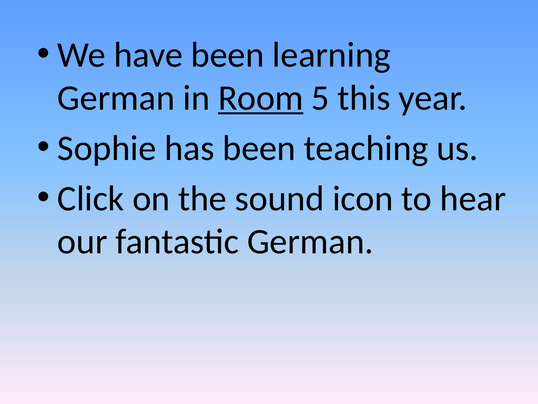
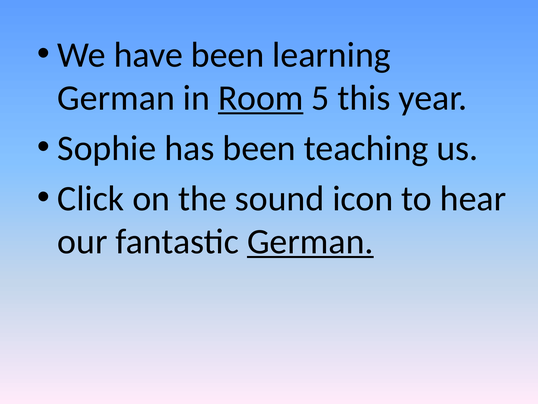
German at (310, 241) underline: none -> present
